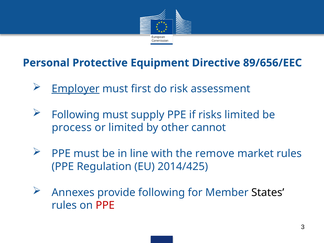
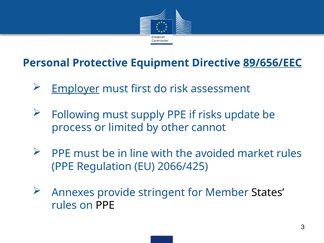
89/656/EEC underline: none -> present
risks limited: limited -> update
remove: remove -> avoided
2014/425: 2014/425 -> 2066/425
provide following: following -> stringent
PPE at (105, 205) colour: red -> black
